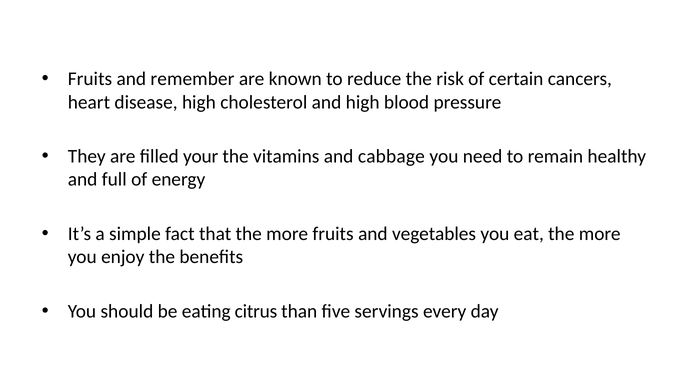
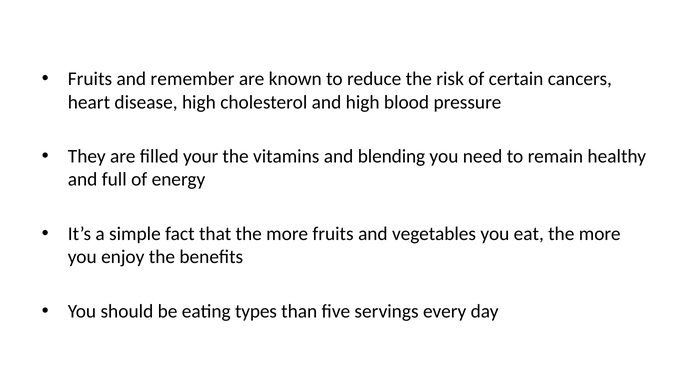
cabbage: cabbage -> blending
citrus: citrus -> types
